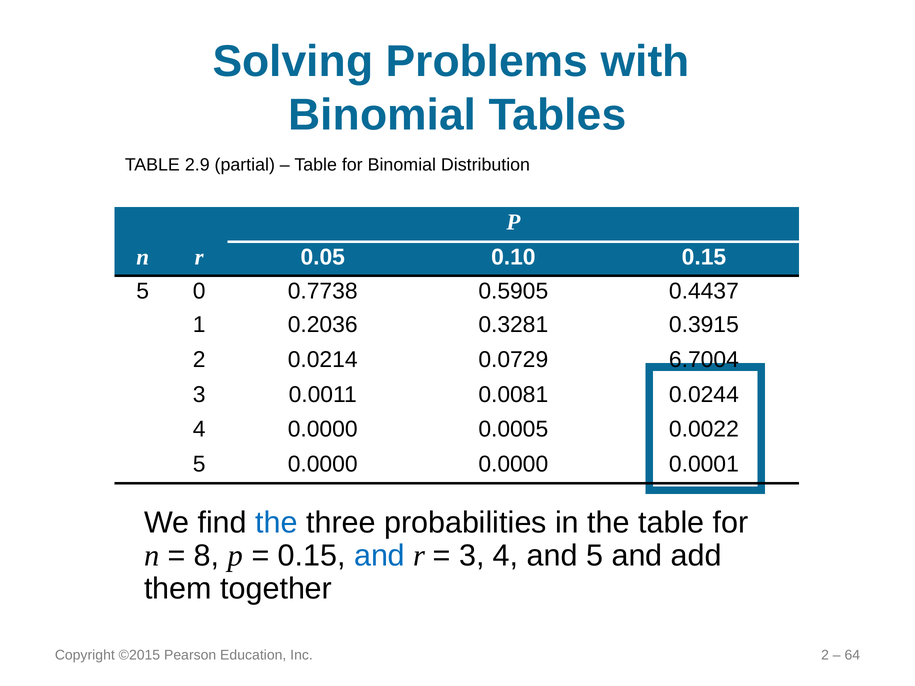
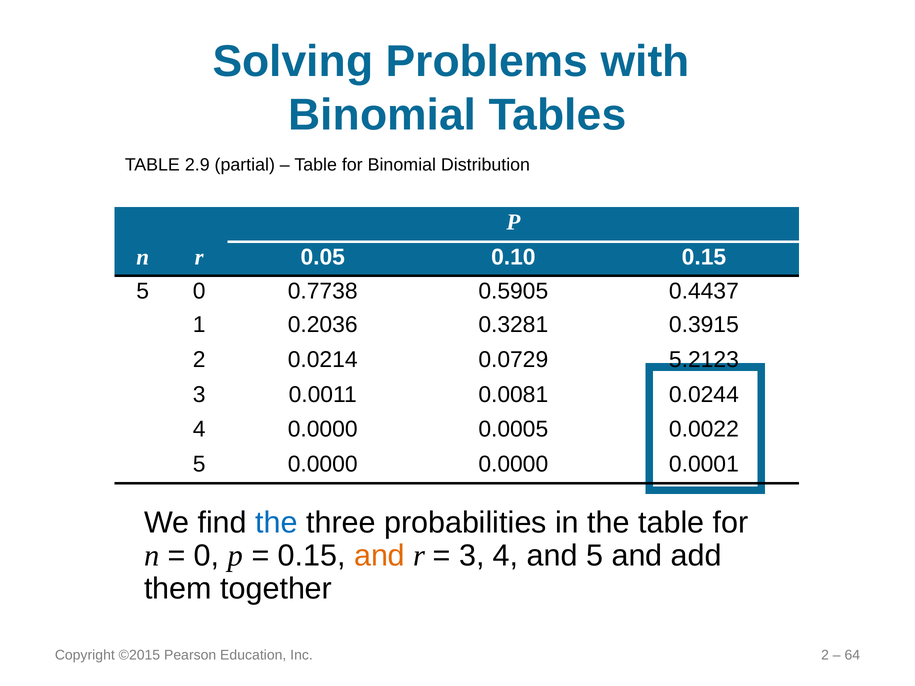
6.7004: 6.7004 -> 5.2123
8 at (207, 556): 8 -> 0
and at (379, 556) colour: blue -> orange
